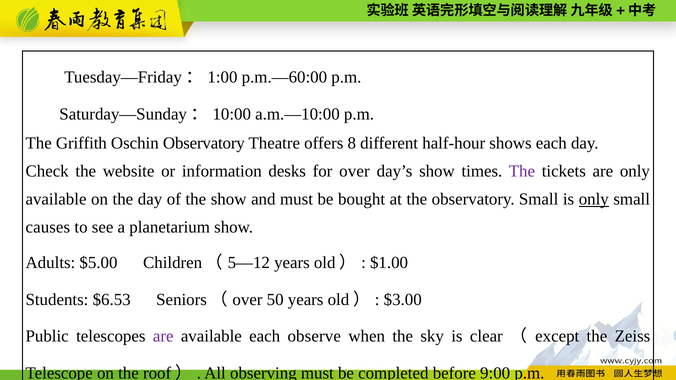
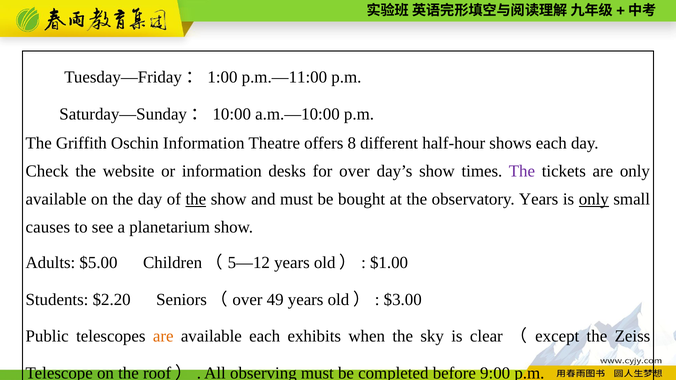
p.m.—60:00: p.m.—60:00 -> p.m.—11:00
Oschin Observatory: Observatory -> Information
the at (196, 199) underline: none -> present
observatory Small: Small -> Years
$6.53: $6.53 -> $2.20
50: 50 -> 49
are at (163, 337) colour: purple -> orange
observe: observe -> exhibits
